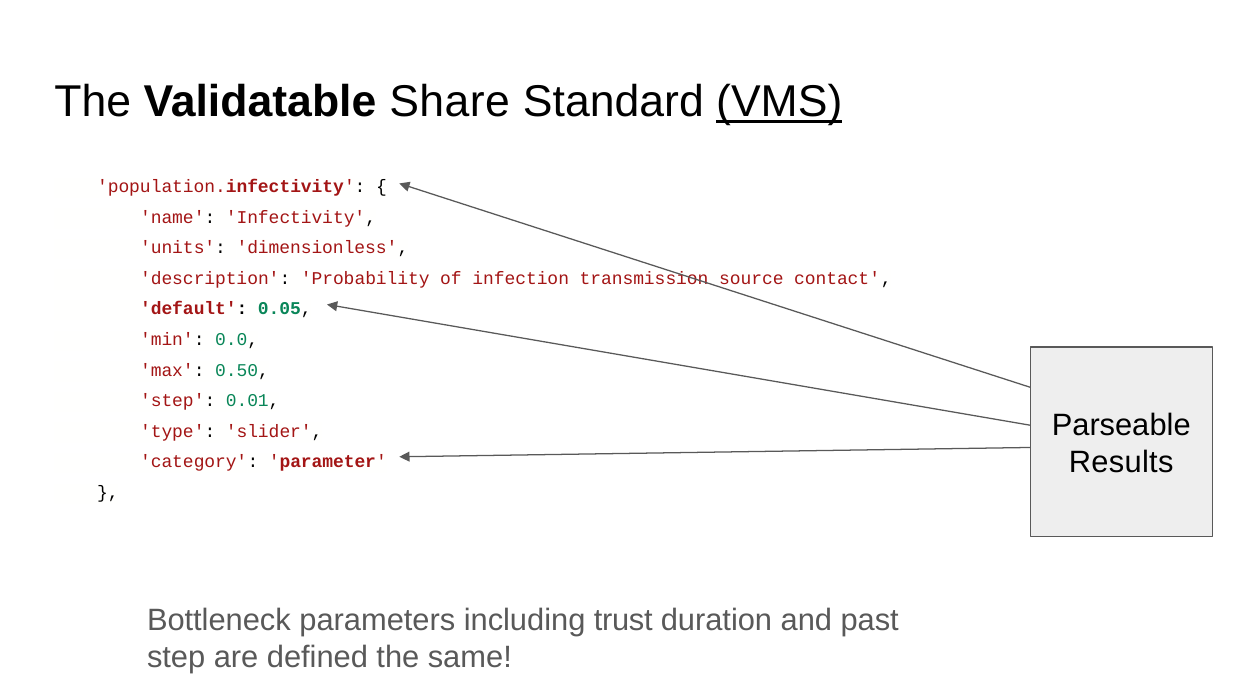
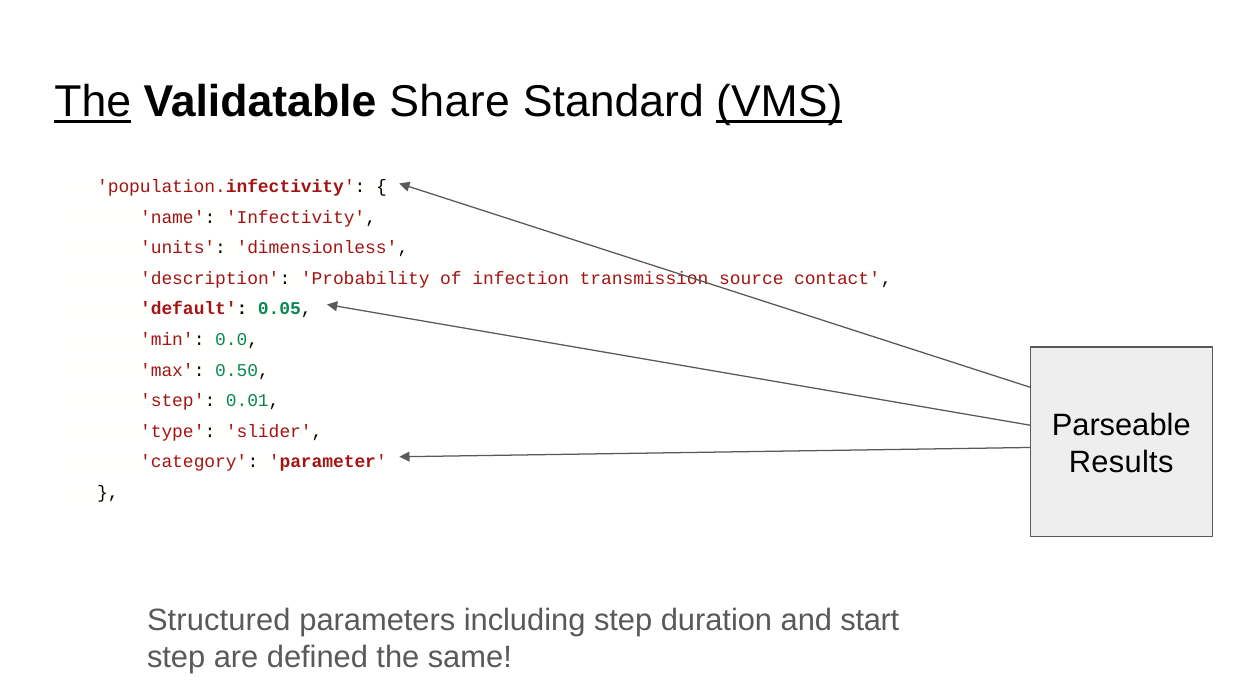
The at (93, 102) underline: none -> present
Bottleneck: Bottleneck -> Structured
including trust: trust -> step
past: past -> start
